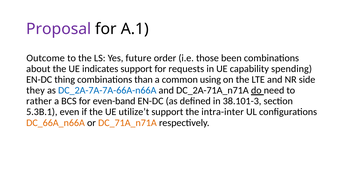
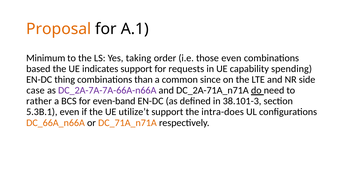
Proposal colour: purple -> orange
Outcome: Outcome -> Minimum
future: future -> taking
those been: been -> even
about: about -> based
using: using -> since
they: they -> case
DC_2A-7A-7A-66A-n66A colour: blue -> purple
intra-inter: intra-inter -> intra-does
